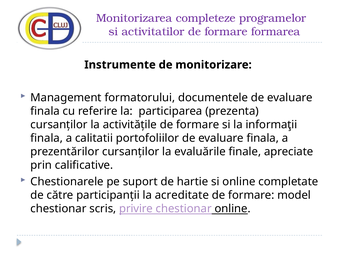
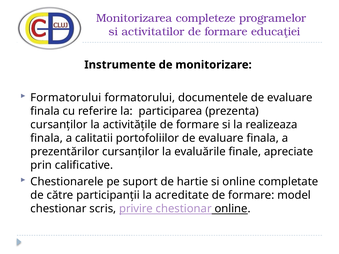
formarea: formarea -> educaţiei
Management at (66, 98): Management -> Formatorului
informaţii: informaţii -> realizeaza
